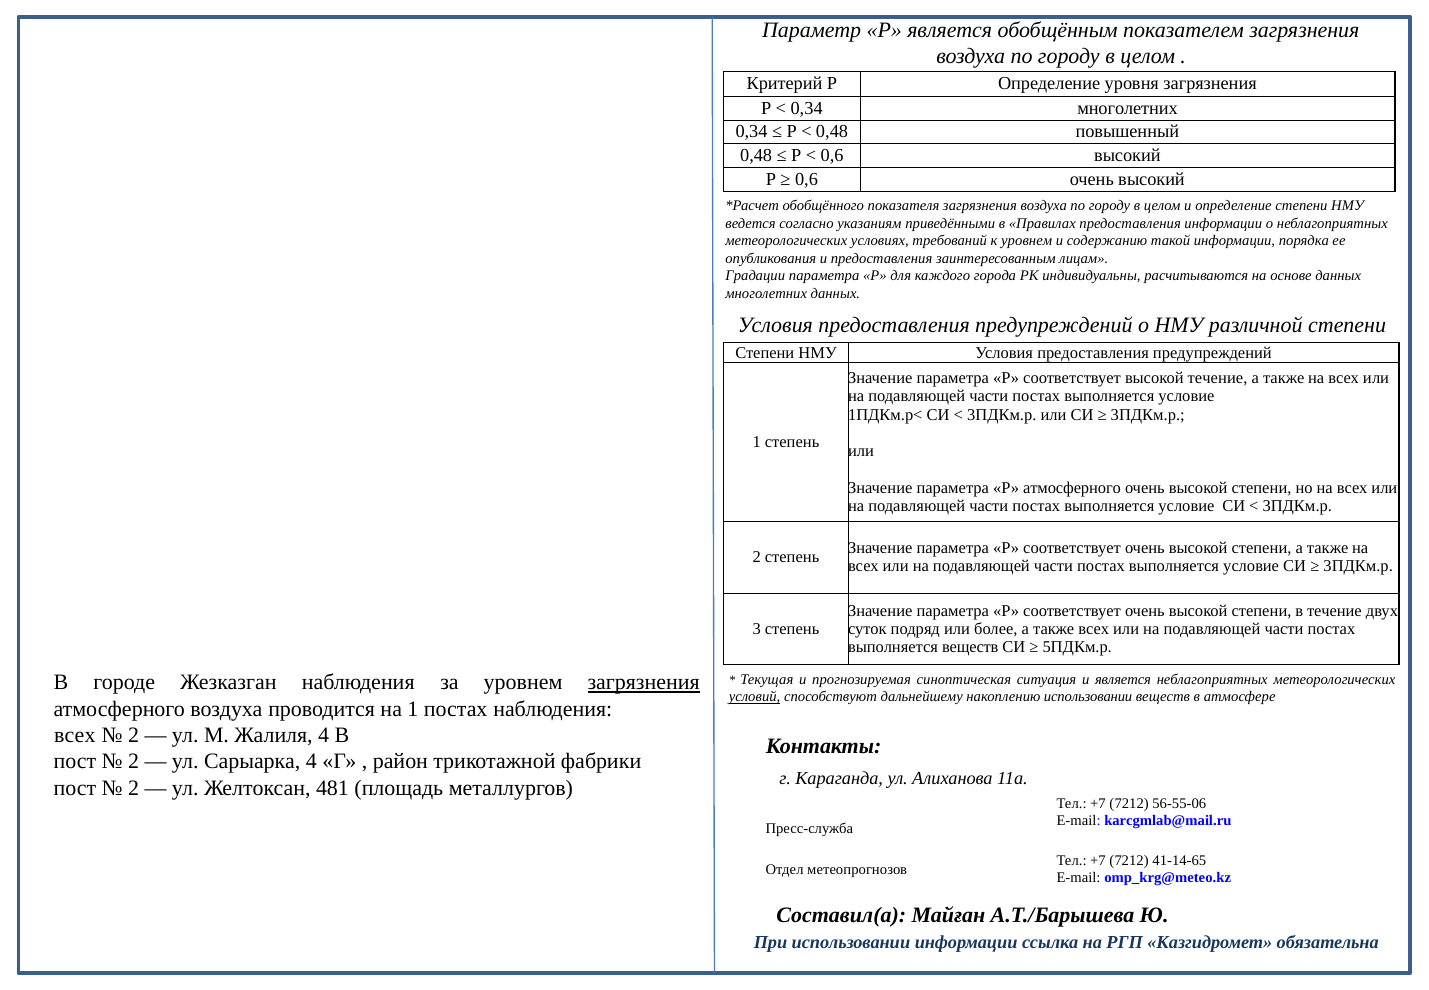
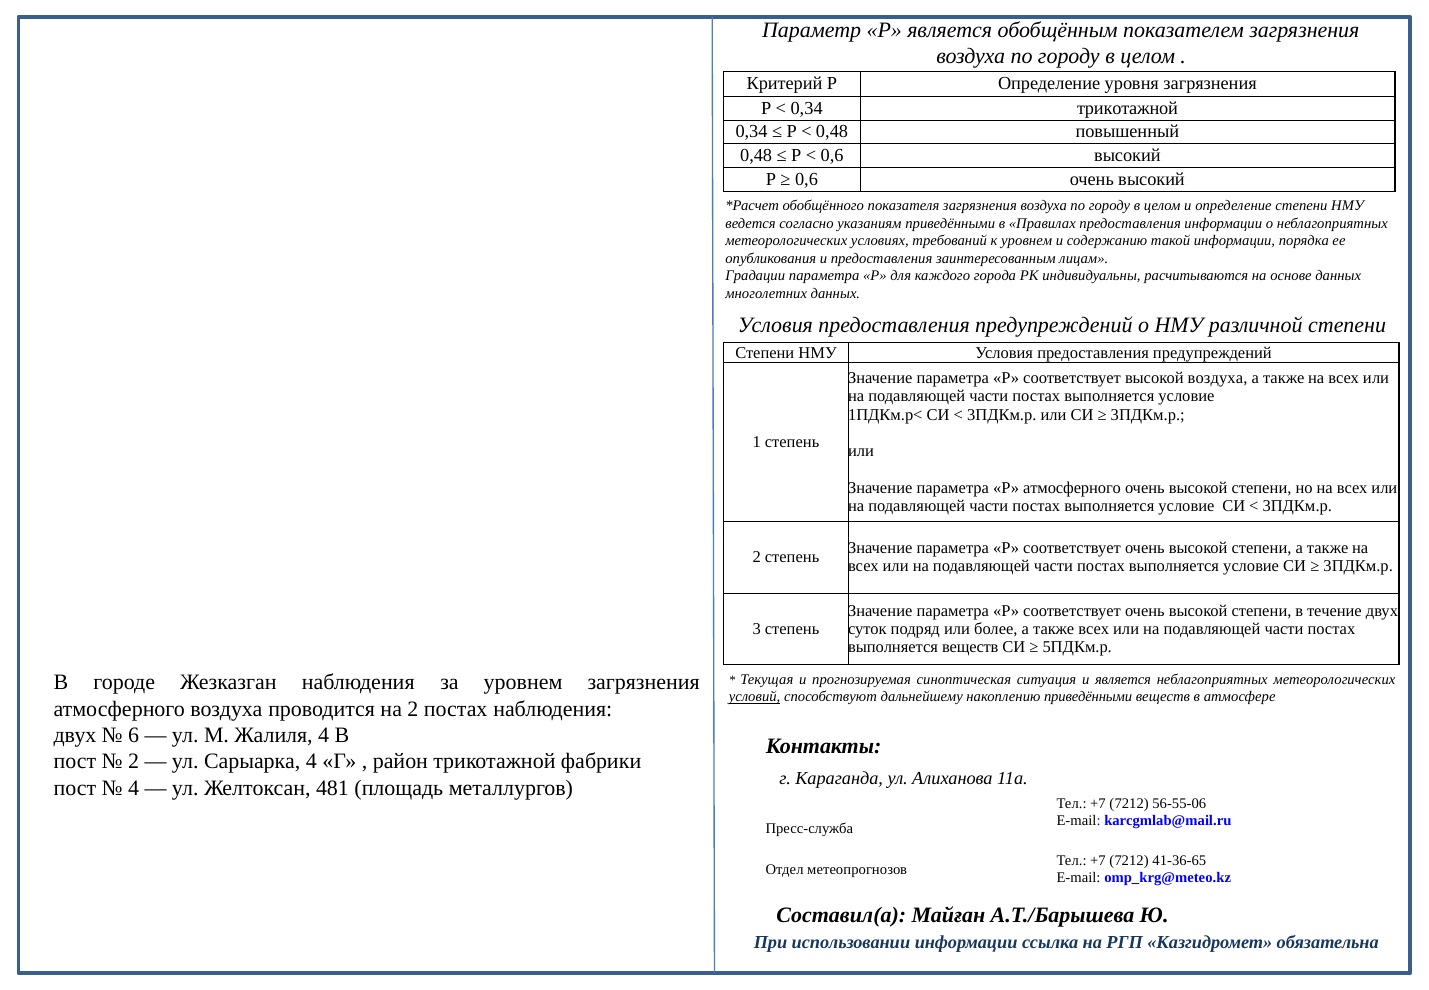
0,34 многолетних: многолетних -> трикотажной
высокой течение: течение -> воздуха
загрязнения at (644, 682) underline: present -> none
накоплению использовании: использовании -> приведёнными
на 1: 1 -> 2
всех at (75, 735): всех -> двух
2 at (134, 735): 2 -> 6
2 at (134, 788): 2 -> 4
41-14-65: 41-14-65 -> 41-36-65
